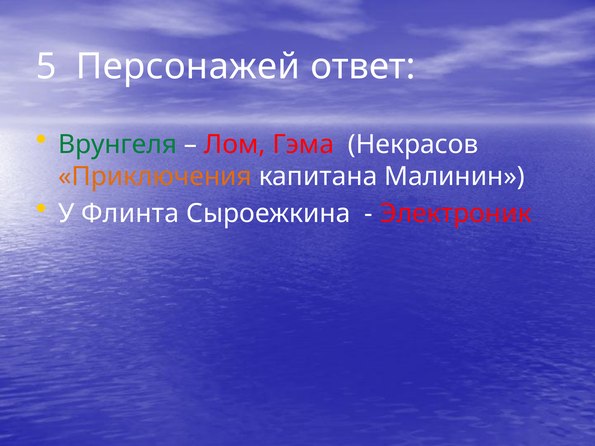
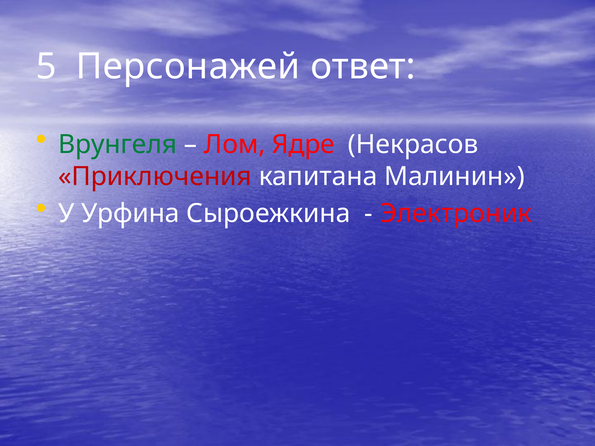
Гэма: Гэма -> Ядре
Приключения colour: orange -> red
Флинта: Флинта -> Урфина
